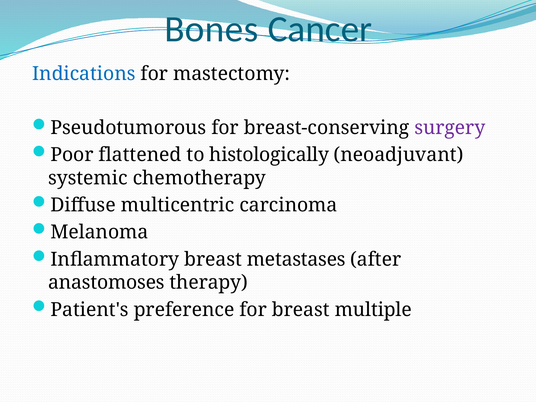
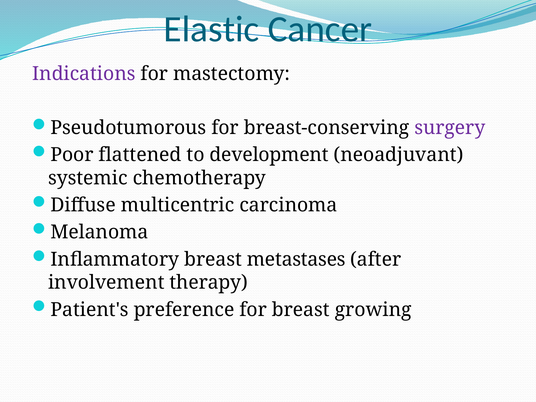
Bones: Bones -> Elastic
Indications colour: blue -> purple
histologically: histologically -> development
anastomoses: anastomoses -> involvement
multiple: multiple -> growing
